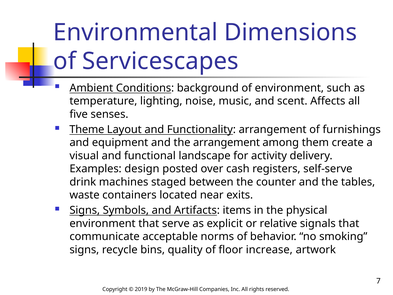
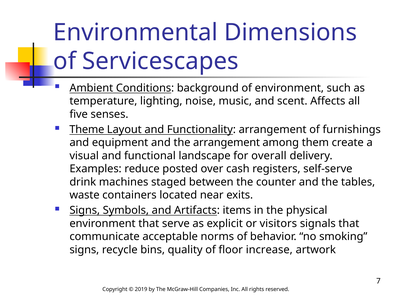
activity: activity -> overall
design: design -> reduce
relative: relative -> visitors
